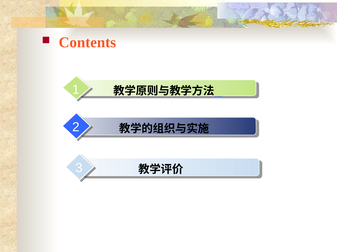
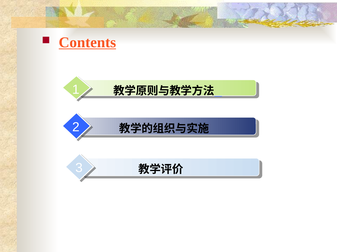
Contents underline: none -> present
